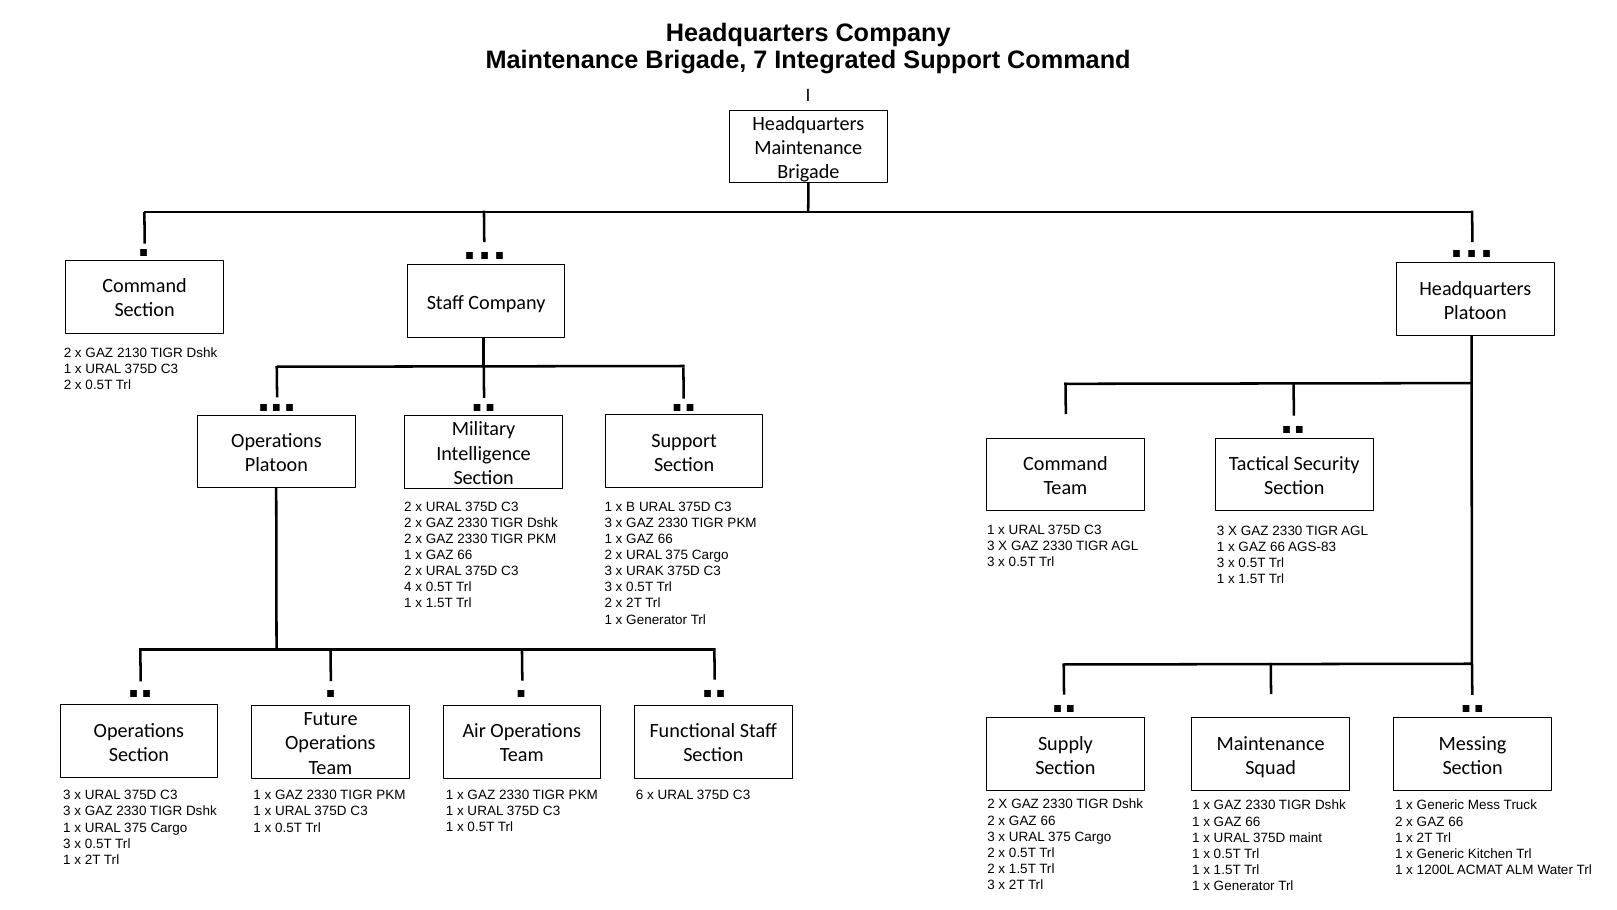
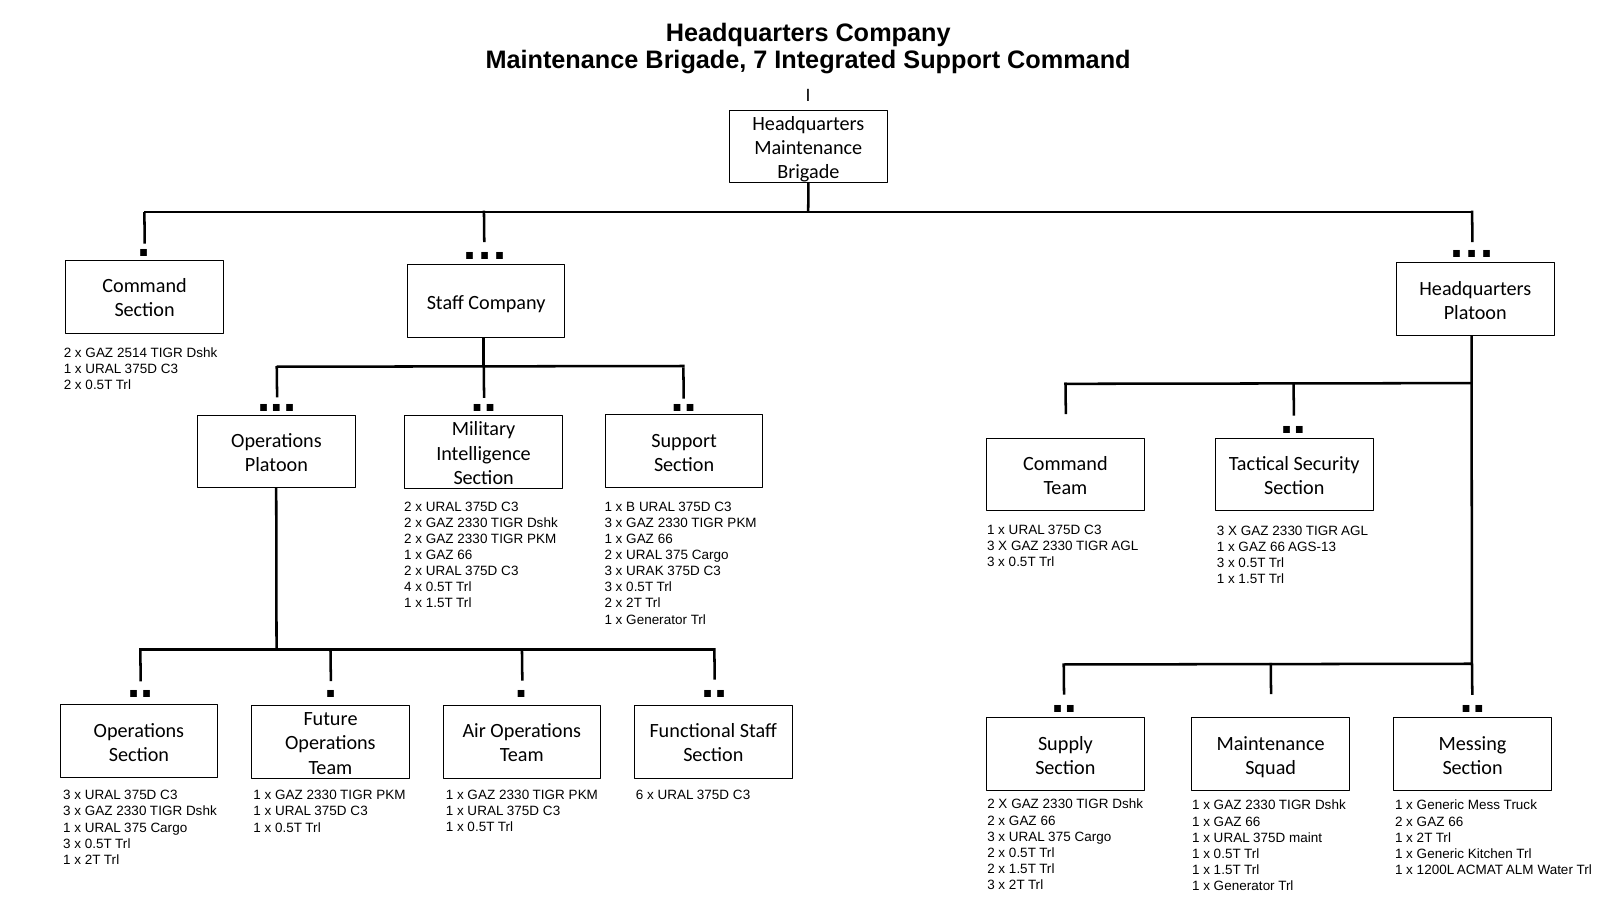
2130: 2130 -> 2514
AGS-83: AGS-83 -> AGS-13
